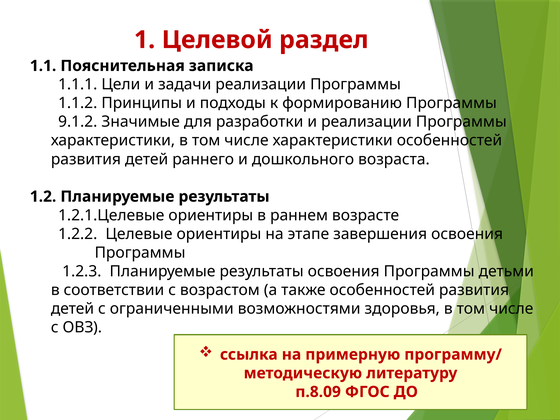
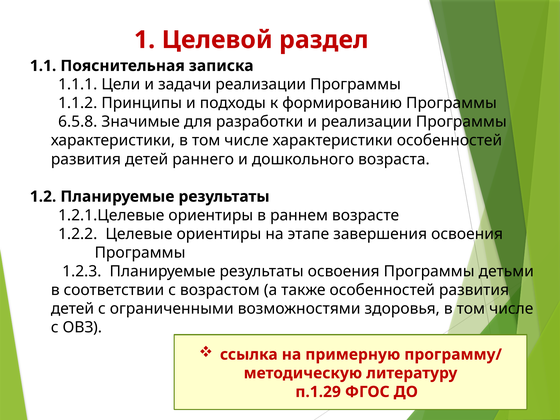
9.1.2: 9.1.2 -> 6.5.8
п.8.09: п.8.09 -> п.1.29
